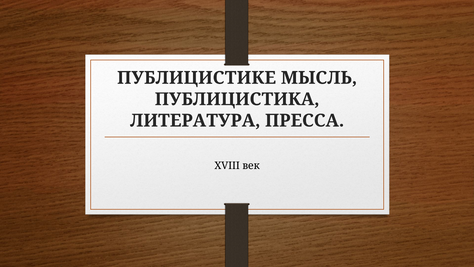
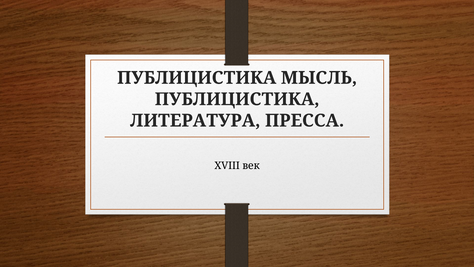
ПУБЛИЦИСТИКЕ at (197, 78): ПУБЛИЦИСТИКЕ -> ПУБЛИЦИСТИКА
